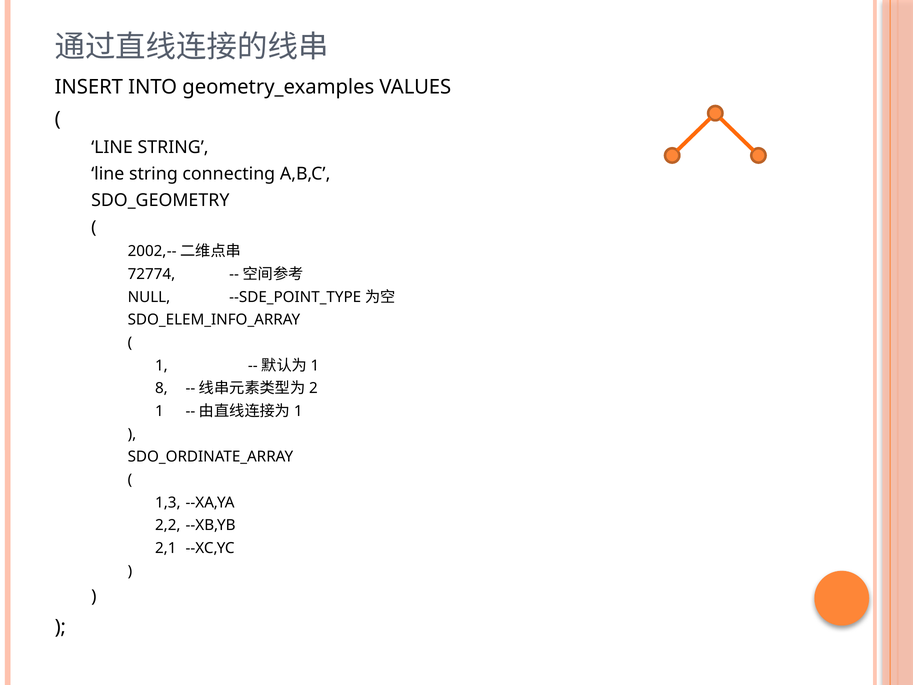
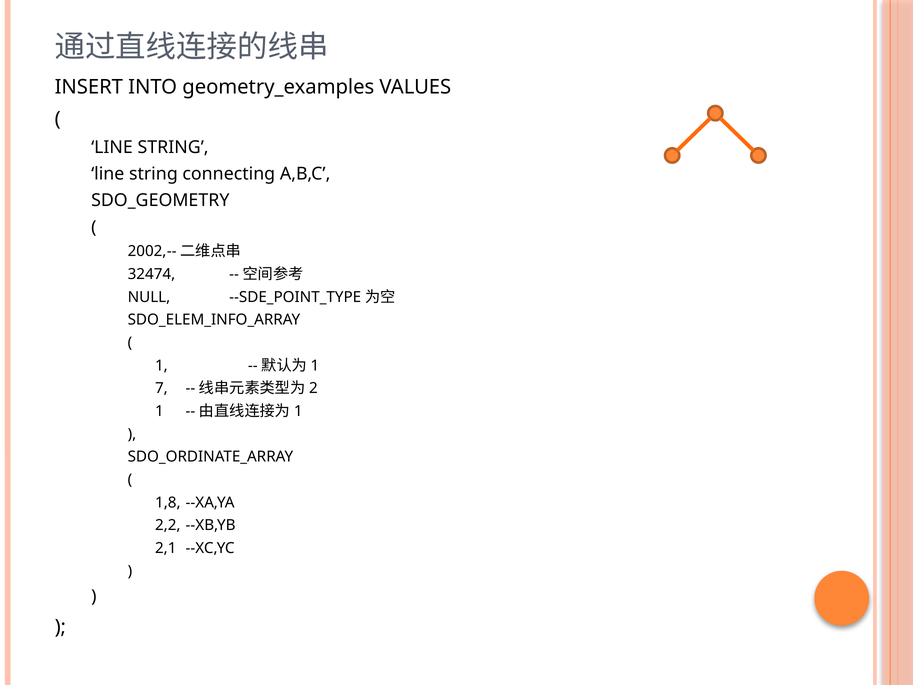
72774: 72774 -> 32474
8: 8 -> 7
1,3: 1,3 -> 1,8
